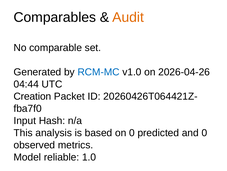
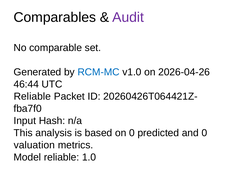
Audit colour: orange -> purple
04:44: 04:44 -> 46:44
Creation at (32, 96): Creation -> Reliable
observed: observed -> valuation
